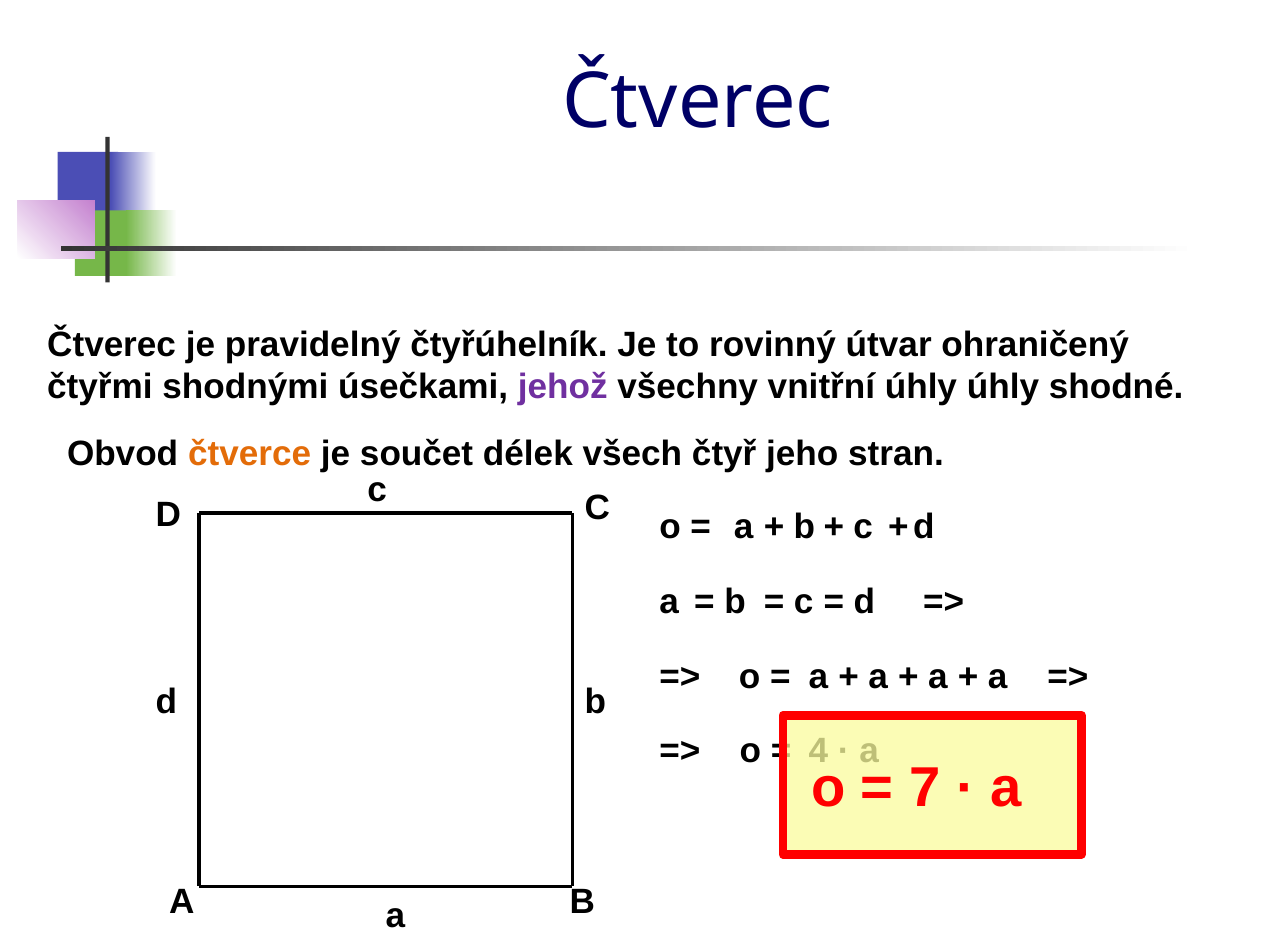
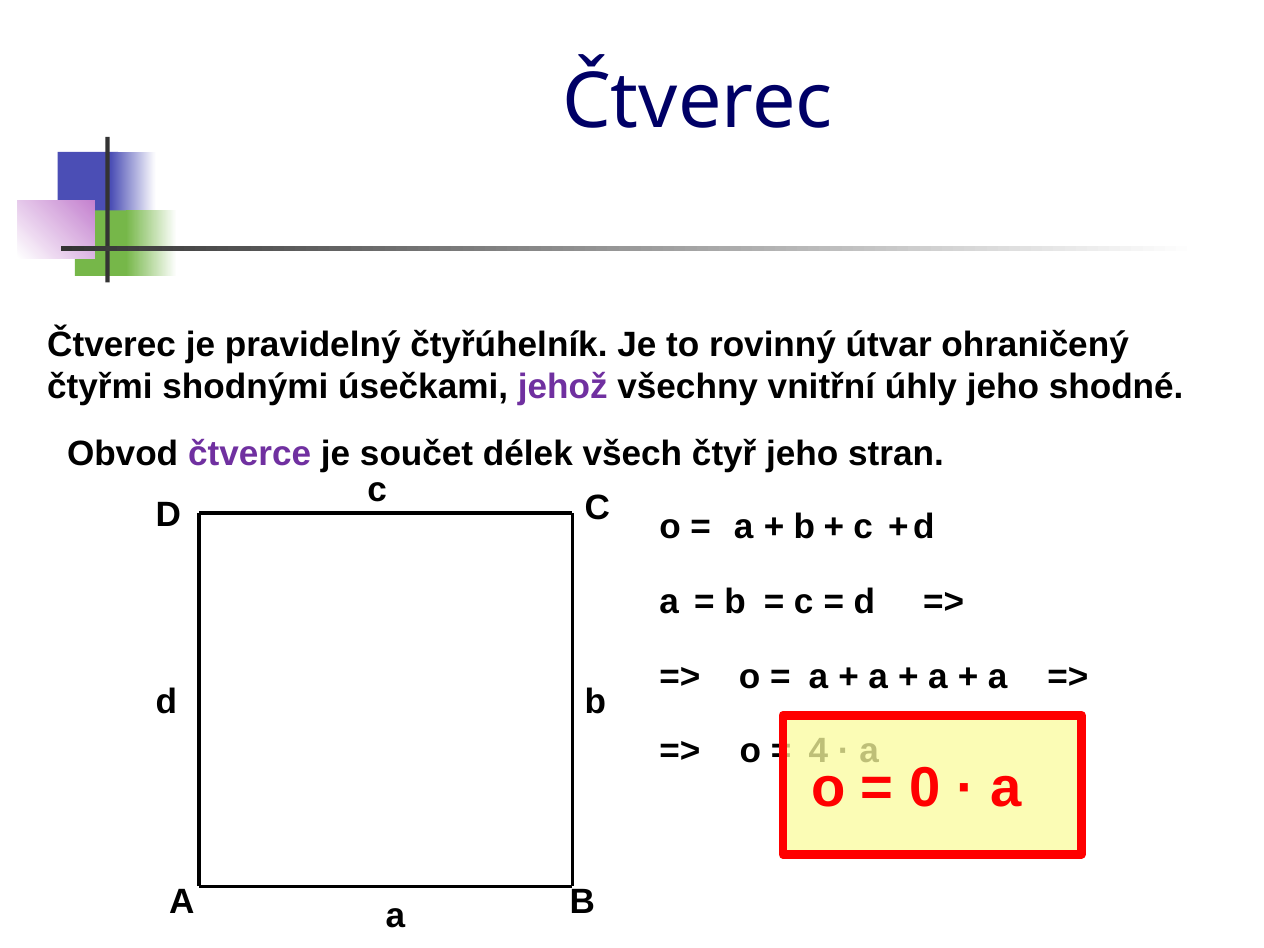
úhly úhly: úhly -> jeho
čtverce colour: orange -> purple
7: 7 -> 0
